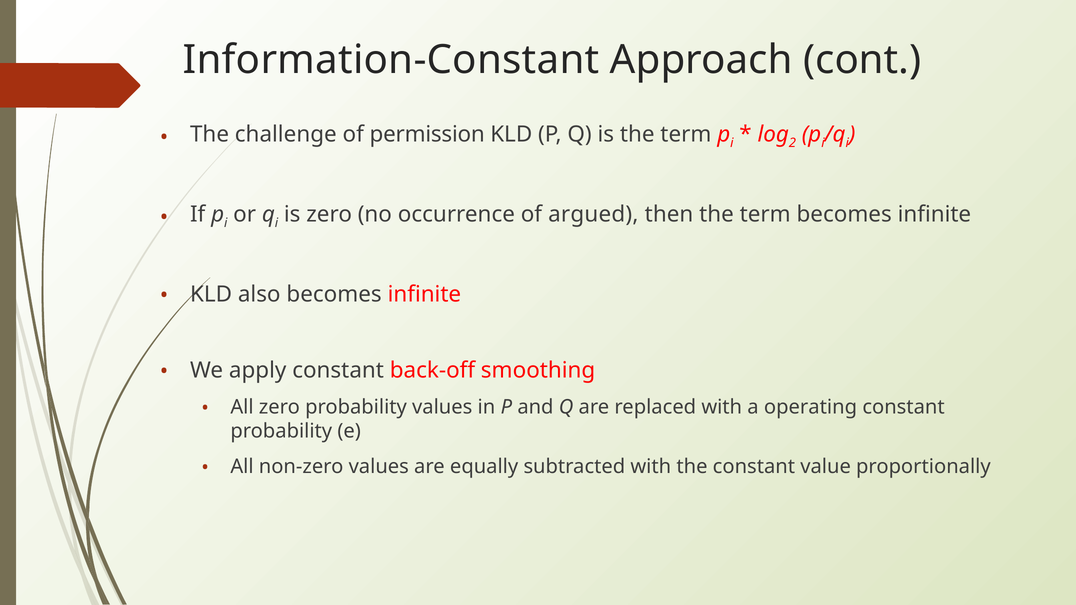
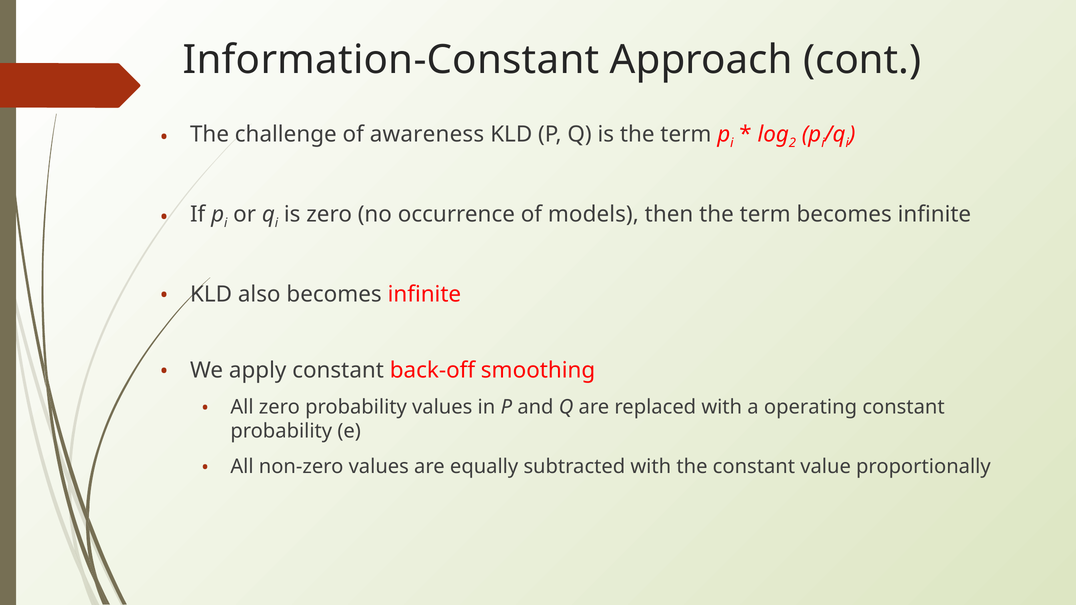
permission: permission -> awareness
argued: argued -> models
